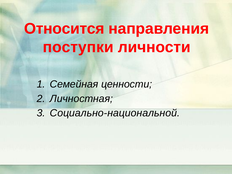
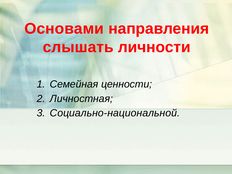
Относится: Относится -> Основами
поступки: поступки -> слышать
